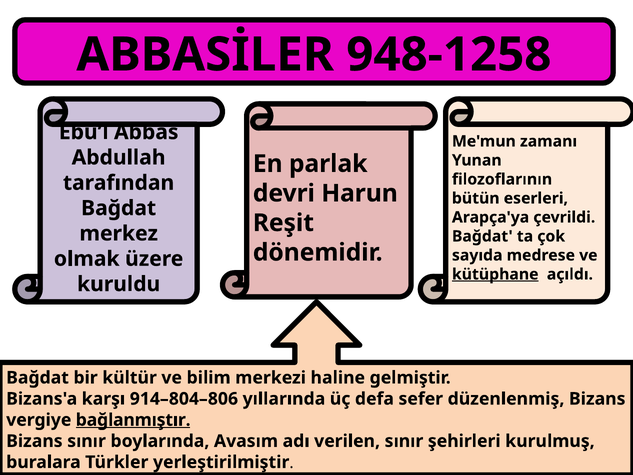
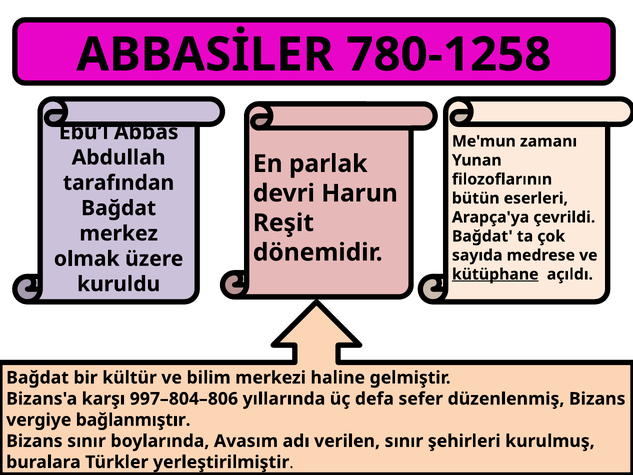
948-1258: 948-1258 -> 780-1258
914–804–806: 914–804–806 -> 997–804–806
bağlanmıştır underline: present -> none
